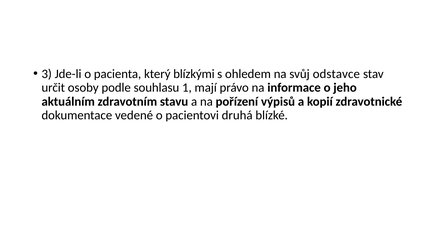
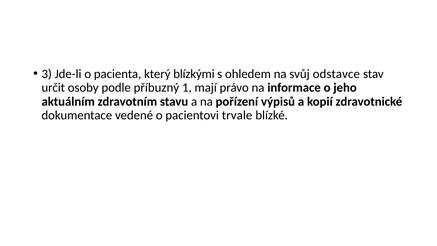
souhlasu: souhlasu -> příbuzný
druhá: druhá -> trvale
